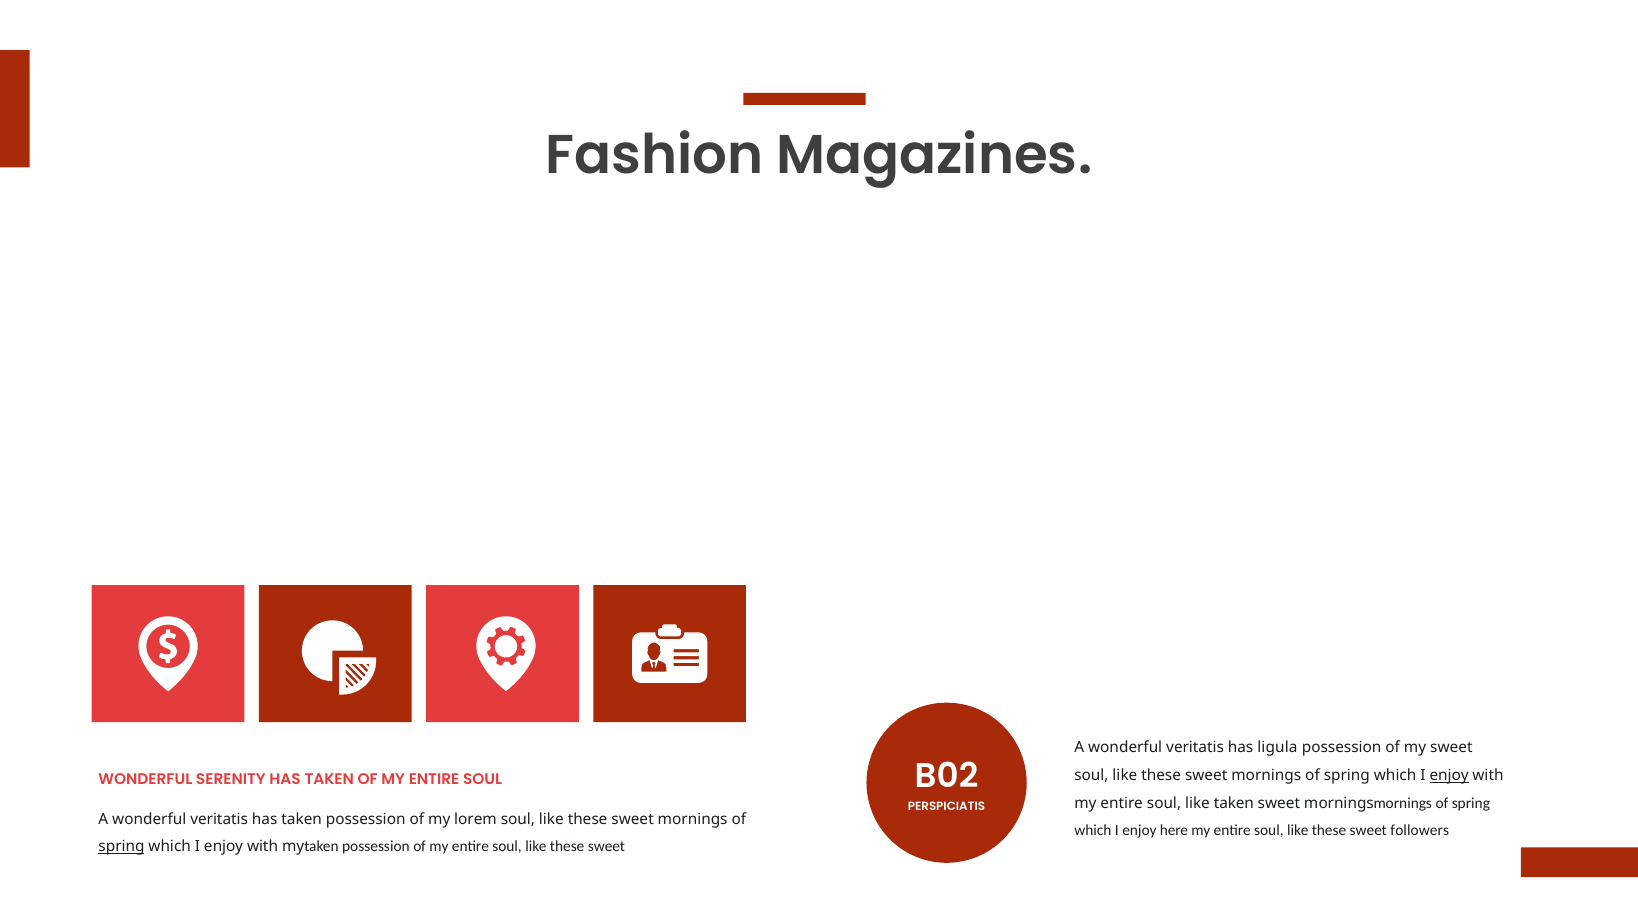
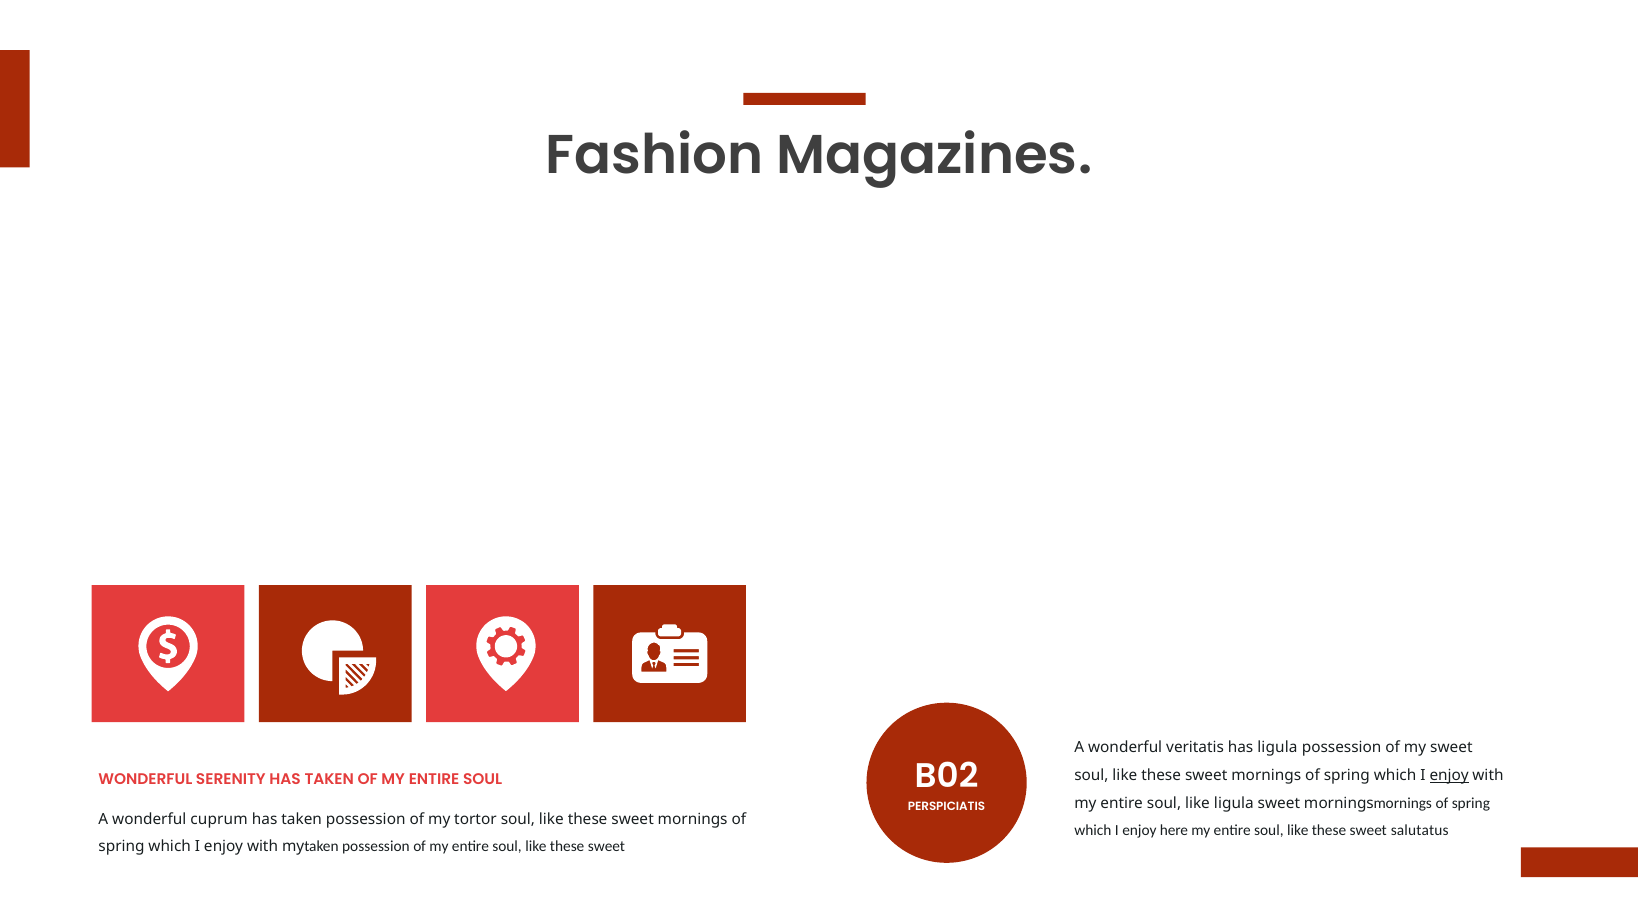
like taken: taken -> ligula
veritatis at (219, 819): veritatis -> cuprum
lorem: lorem -> tortor
followers: followers -> salutatus
spring at (121, 847) underline: present -> none
